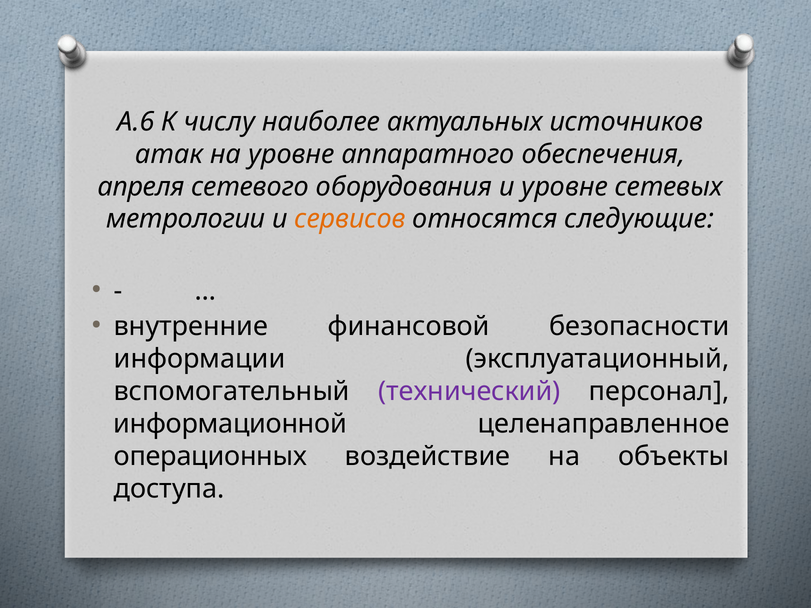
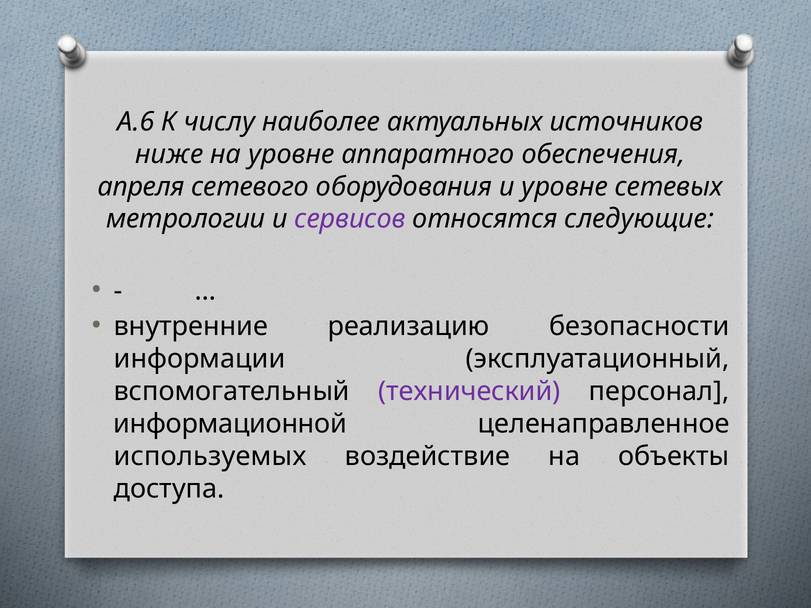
атак: атак -> ниже
сервисов colour: orange -> purple
финансовой: финансовой -> реализацию
операционных: операционных -> используемых
